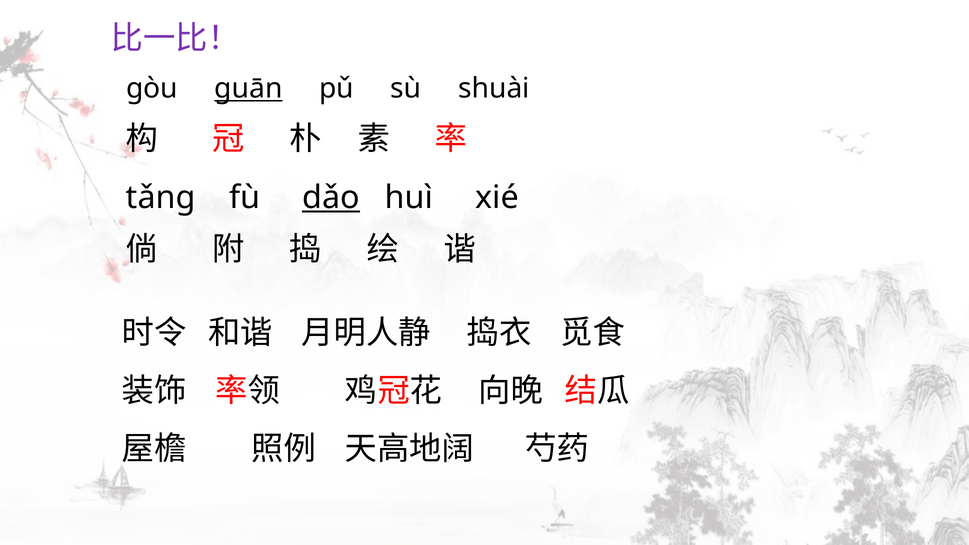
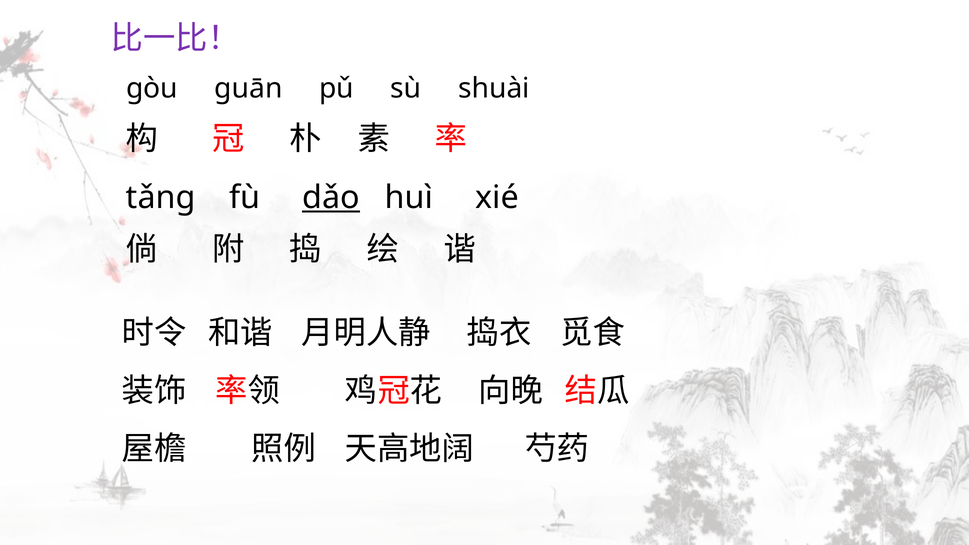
ɡuān underline: present -> none
